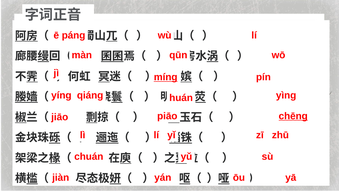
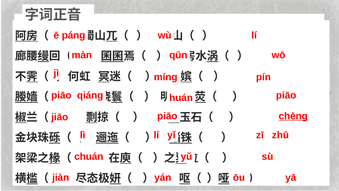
míng underline: present -> none
yíng at (61, 95): yíng -> piāo
yìng at (286, 95): yìng -> piāo
